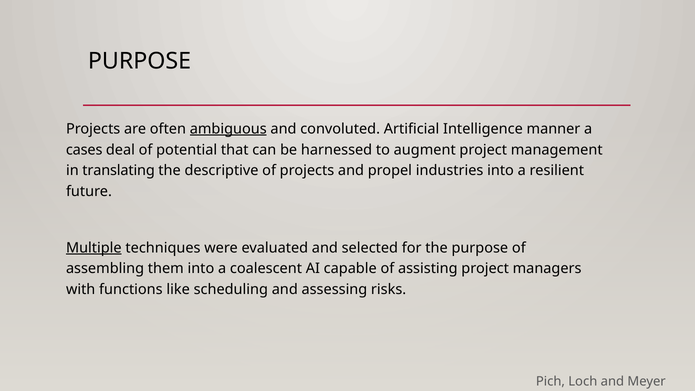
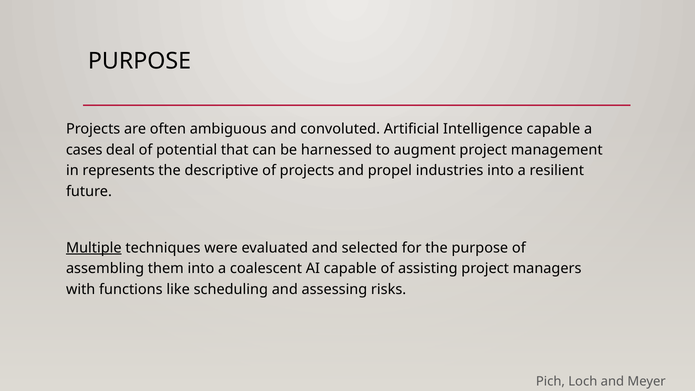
ambiguous underline: present -> none
Intelligence manner: manner -> capable
translating: translating -> represents
